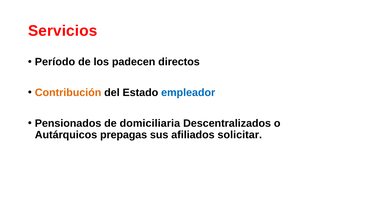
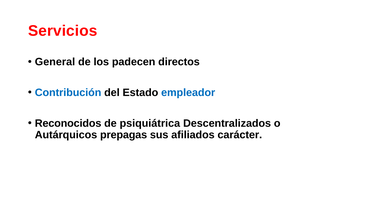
Período: Período -> General
Contribución colour: orange -> blue
Pensionados: Pensionados -> Reconocidos
domiciliaria: domiciliaria -> psiquiátrica
solicitar: solicitar -> carácter
